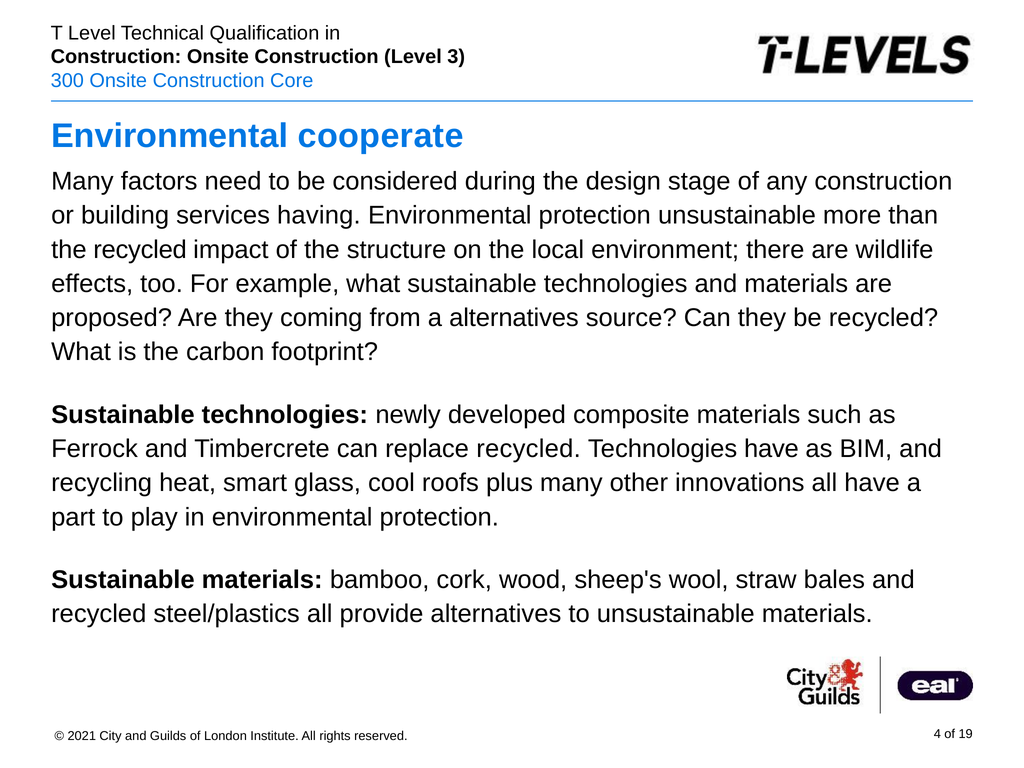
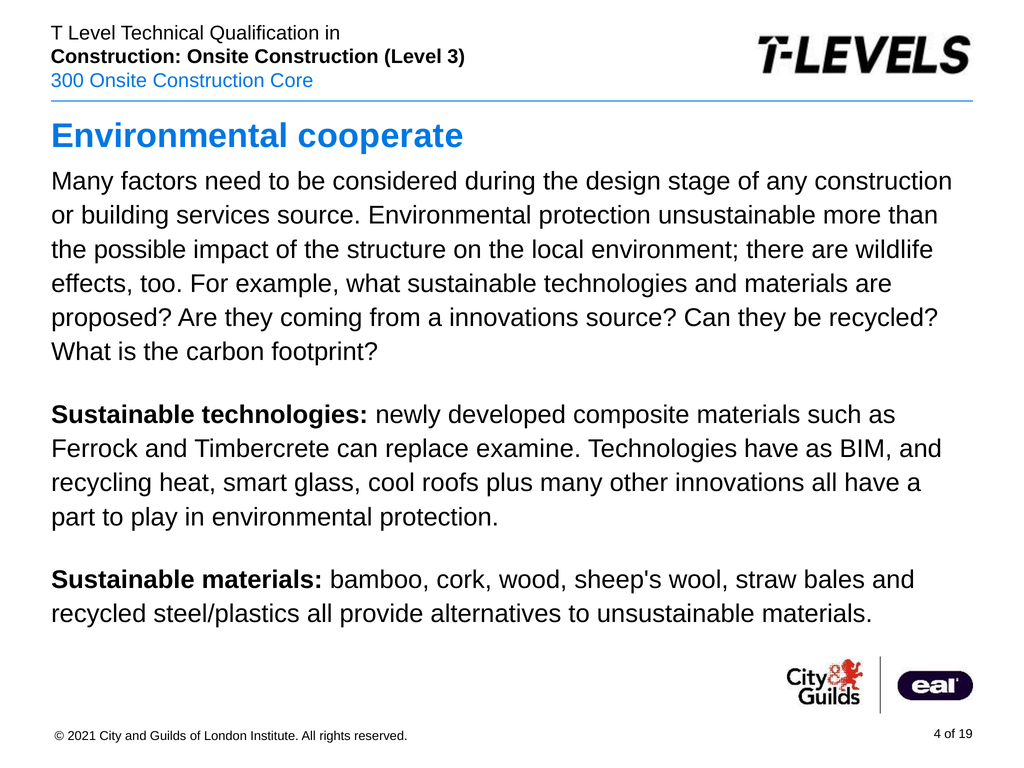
services having: having -> source
the recycled: recycled -> possible
a alternatives: alternatives -> innovations
replace recycled: recycled -> examine
